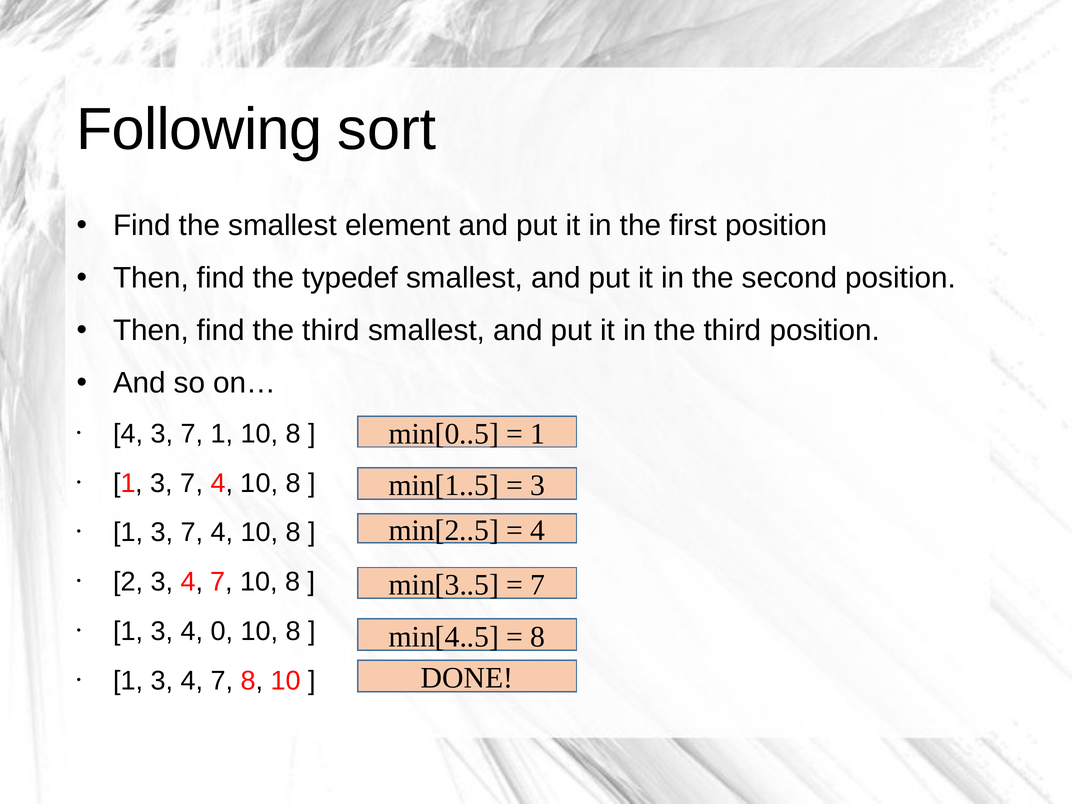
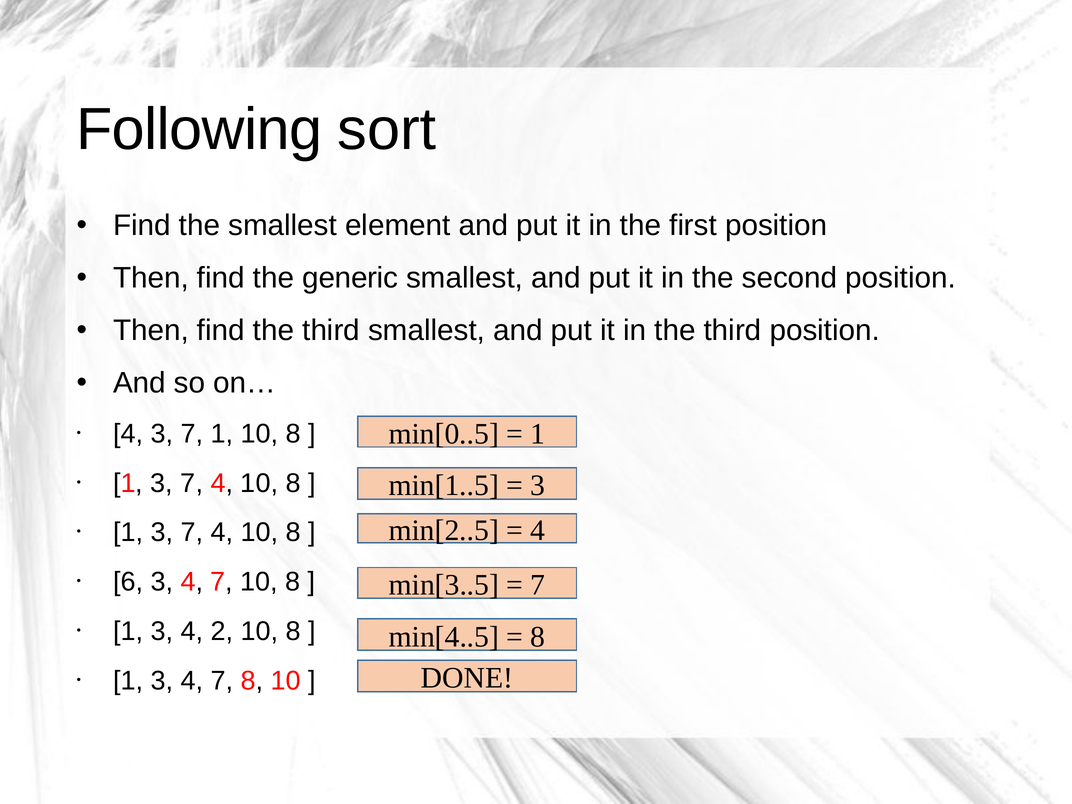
typedef: typedef -> generic
2: 2 -> 6
0: 0 -> 2
